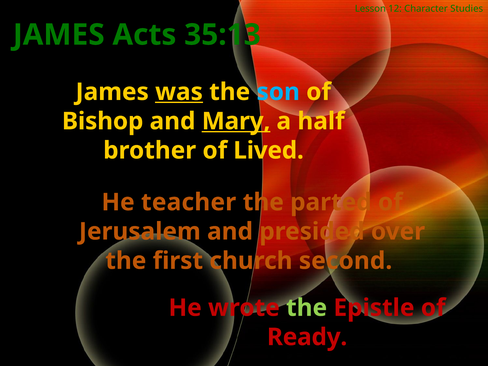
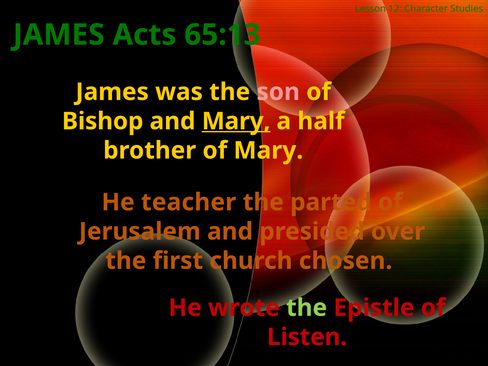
35:13: 35:13 -> 65:13
was underline: present -> none
son colour: light blue -> pink
of Lived: Lived -> Mary
second: second -> chosen
Ready: Ready -> Listen
